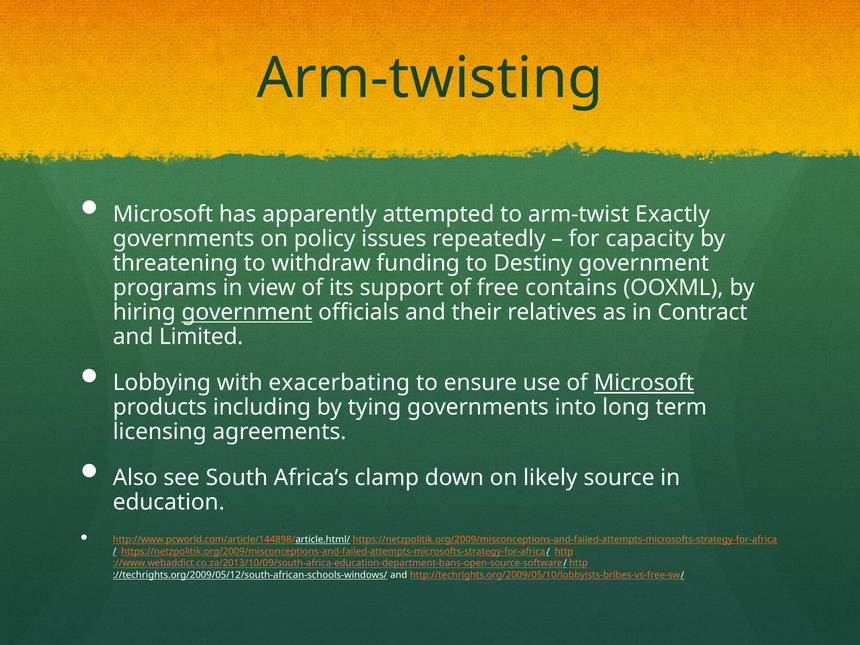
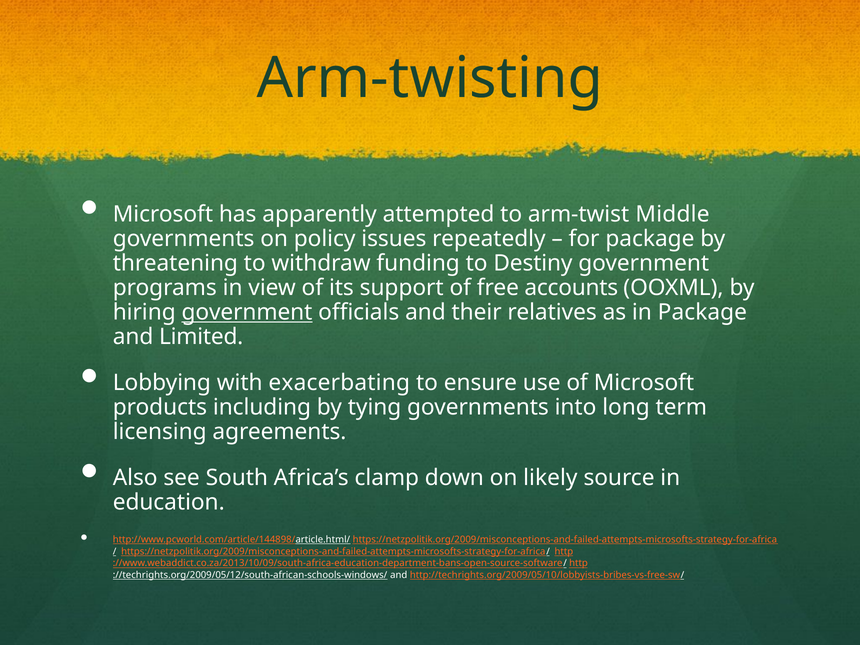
Exactly: Exactly -> Middle
for capacity: capacity -> package
contains: contains -> accounts
in Contract: Contract -> Package
Microsoft at (644, 383) underline: present -> none
